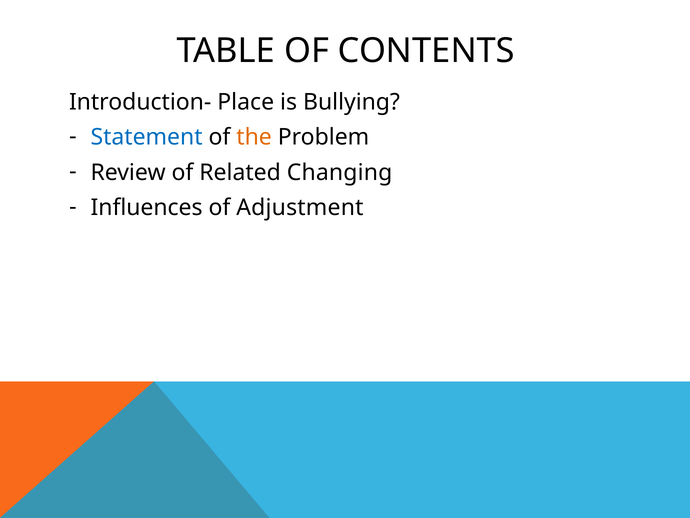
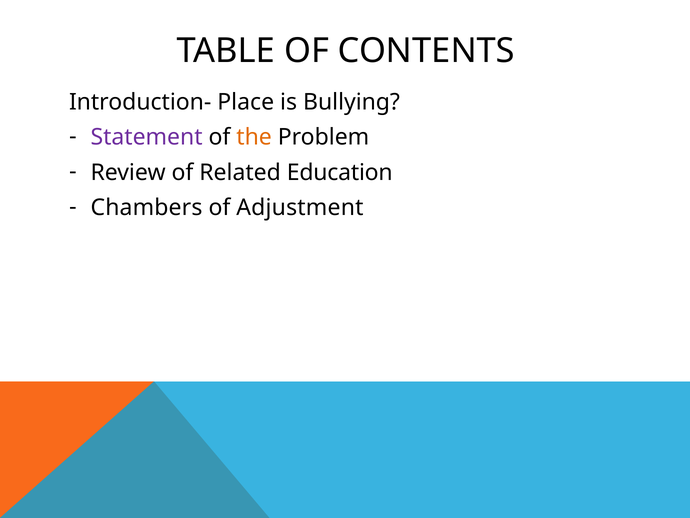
Statement colour: blue -> purple
Changing: Changing -> Education
Influences: Influences -> Chambers
